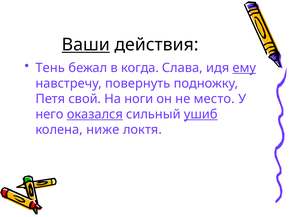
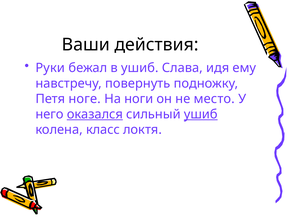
Ваши underline: present -> none
Тень: Тень -> Руки
в когда: когда -> ушиб
ему underline: present -> none
свой: свой -> ноге
ниже: ниже -> класс
